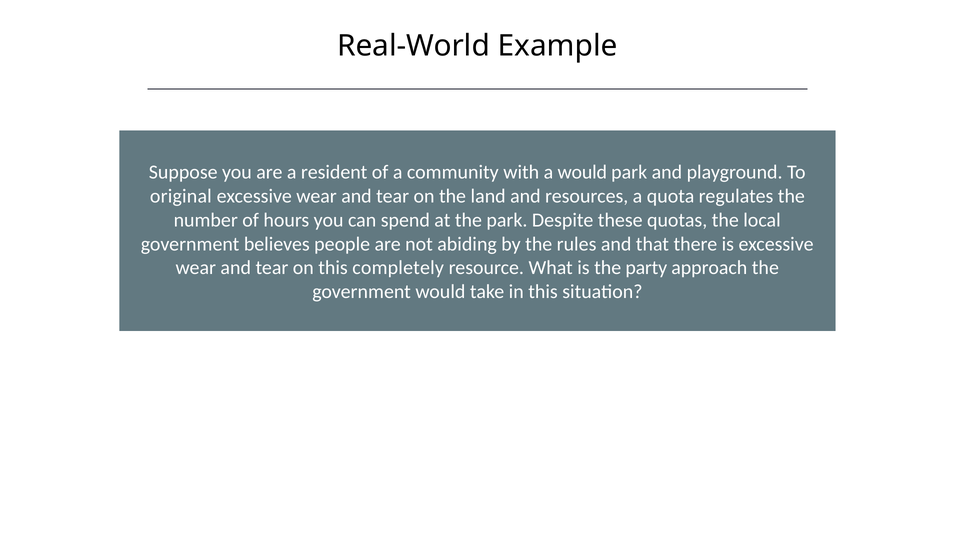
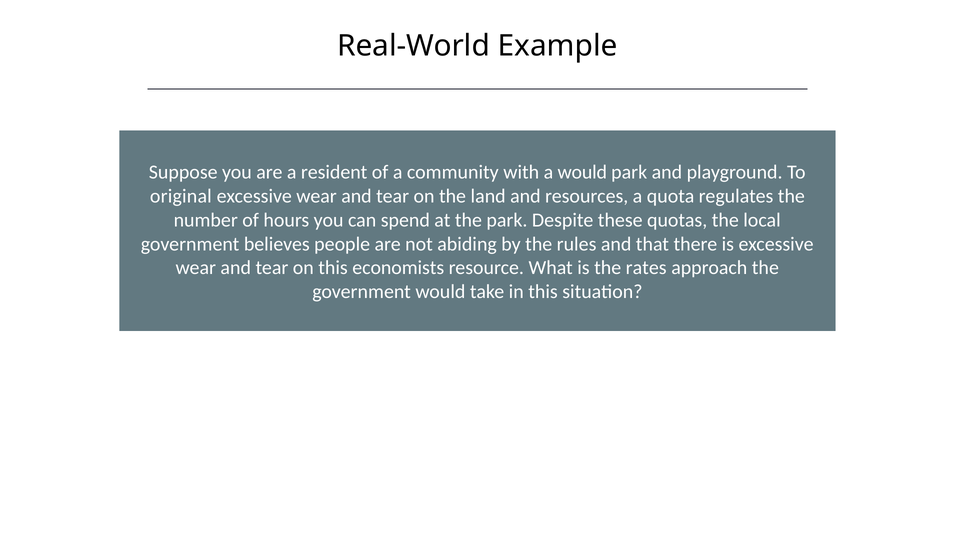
completely: completely -> economists
party: party -> rates
